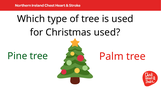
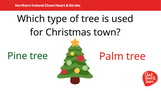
Christmas used: used -> town
